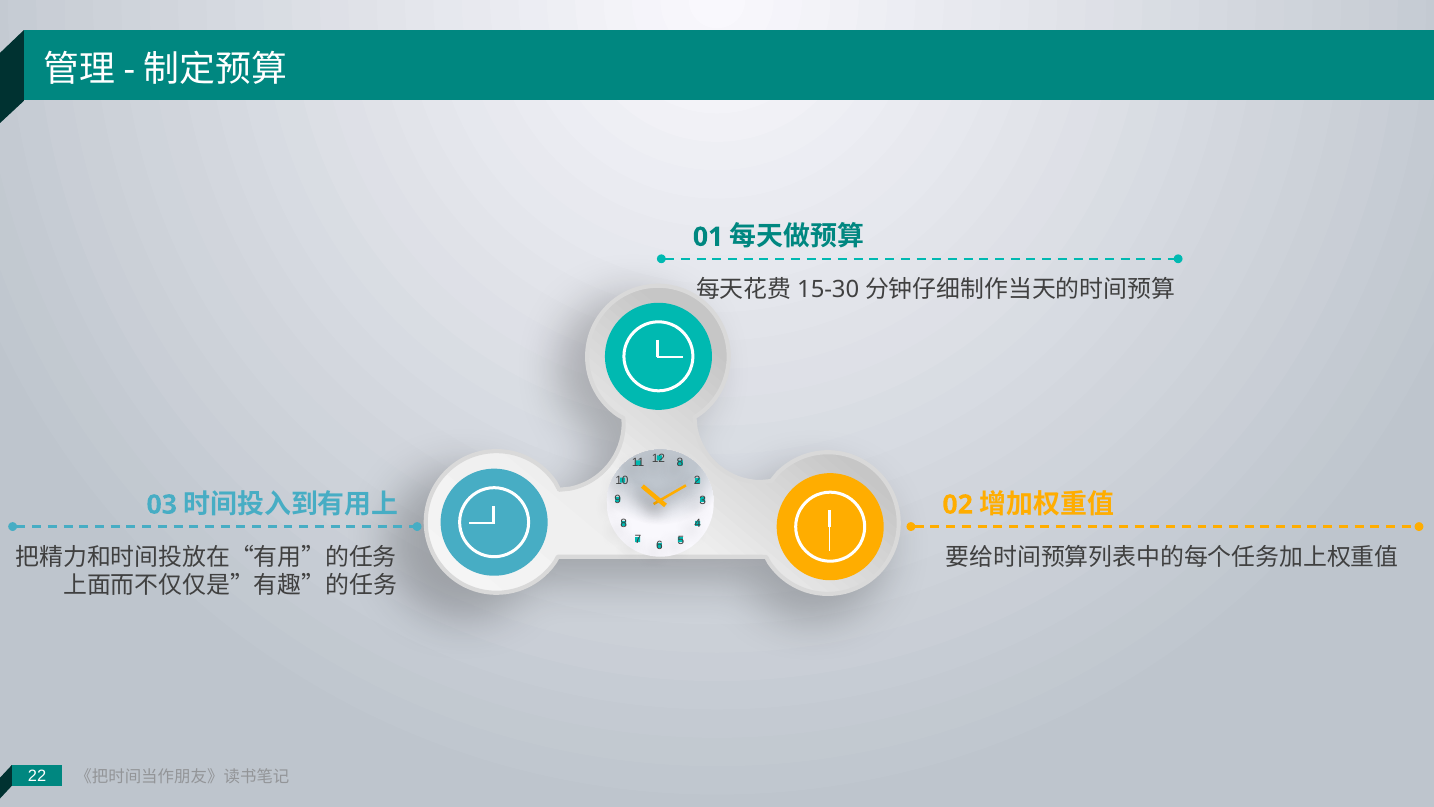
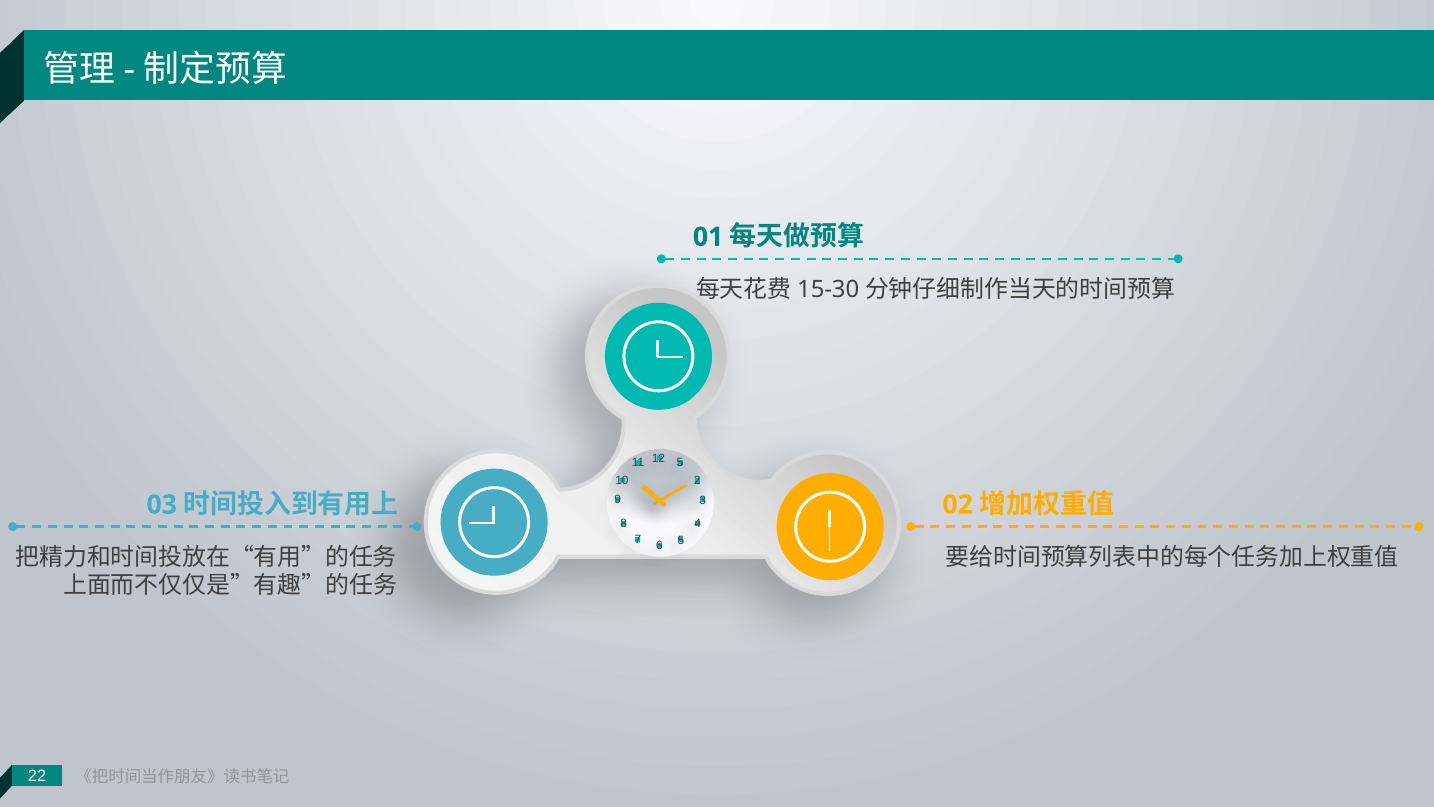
12 8: 8 -> 5
